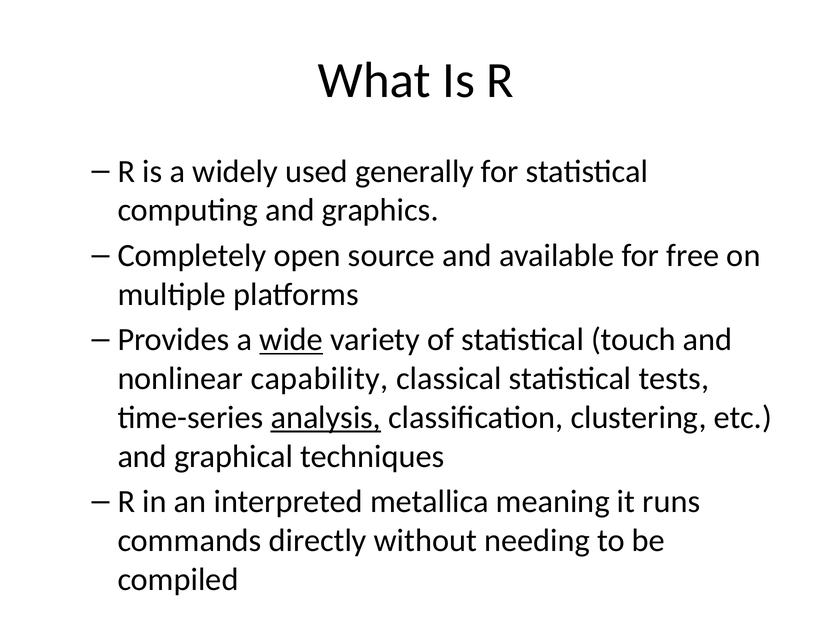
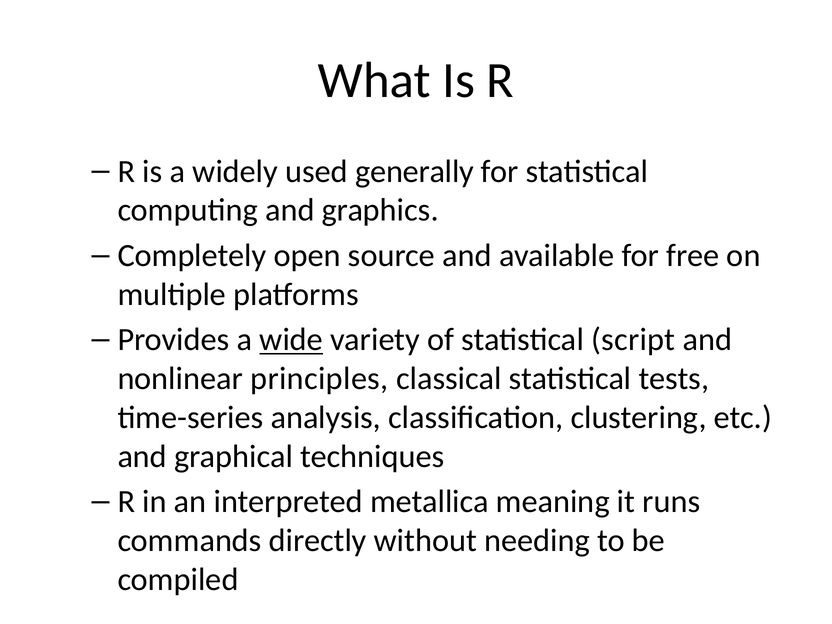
touch: touch -> script
capability: capability -> principles
analysis underline: present -> none
